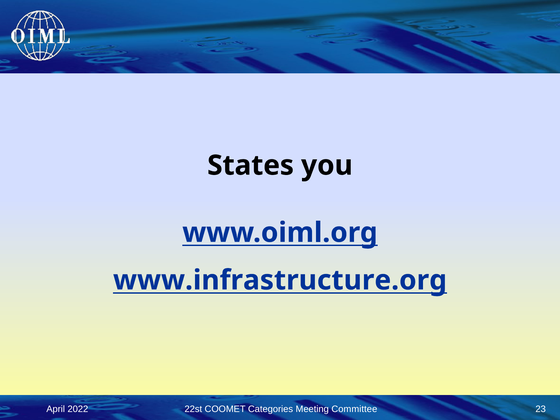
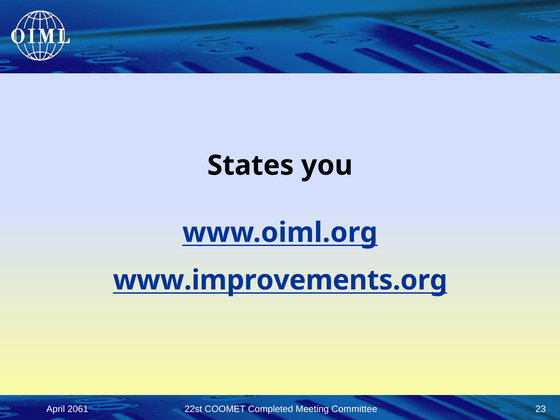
www.infrastructure.org: www.infrastructure.org -> www.improvements.org
2022: 2022 -> 2061
Categories: Categories -> Completed
